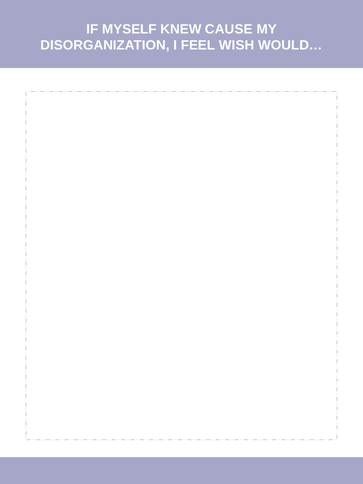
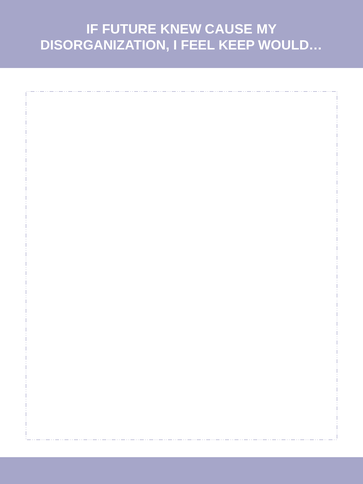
MYSELF: MYSELF -> FUTURE
WISH: WISH -> KEEP
